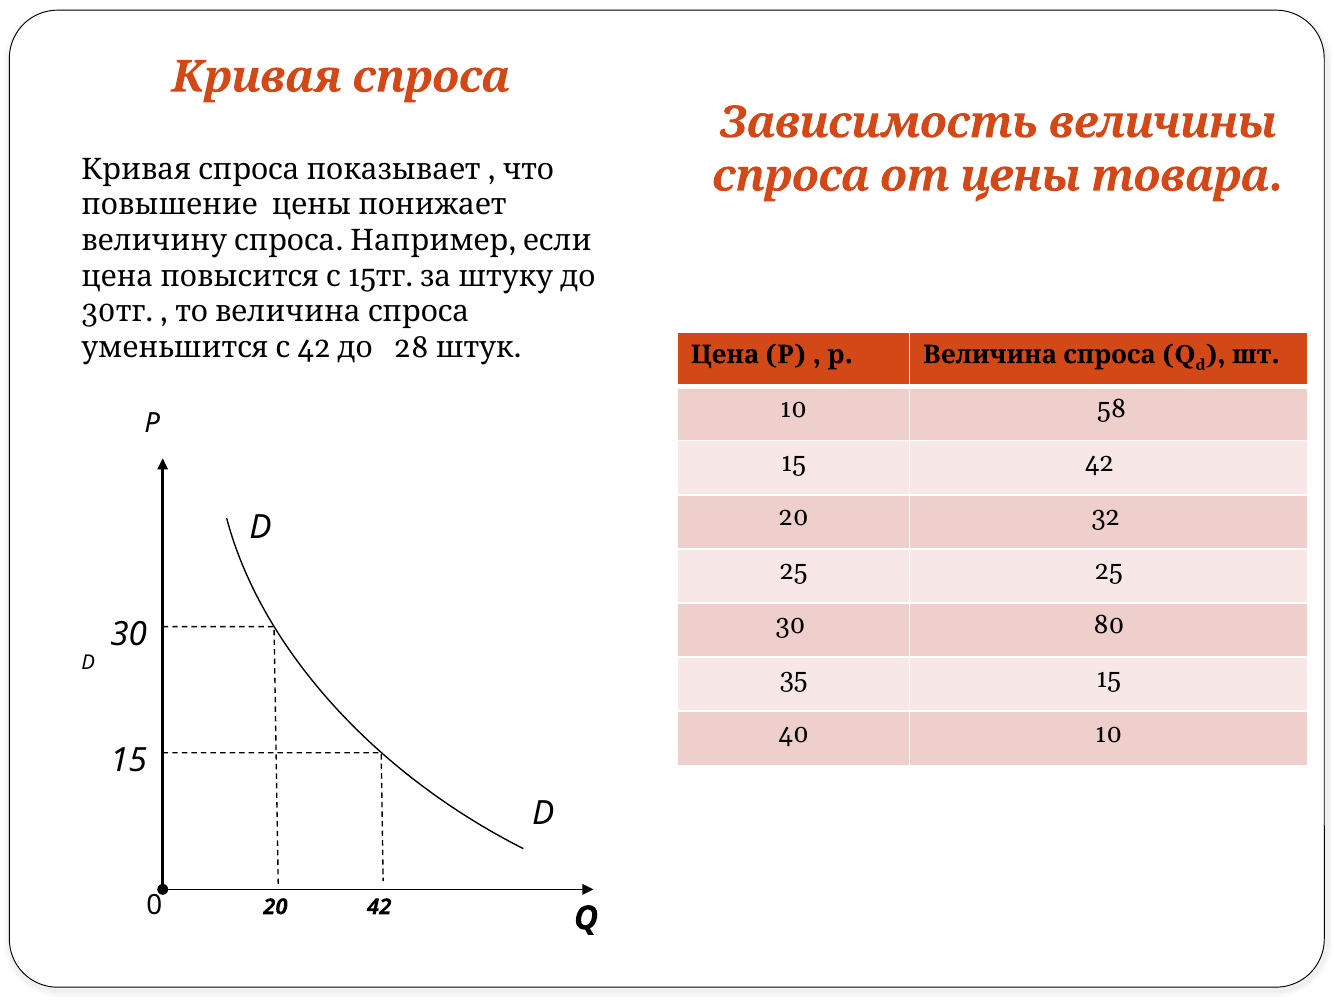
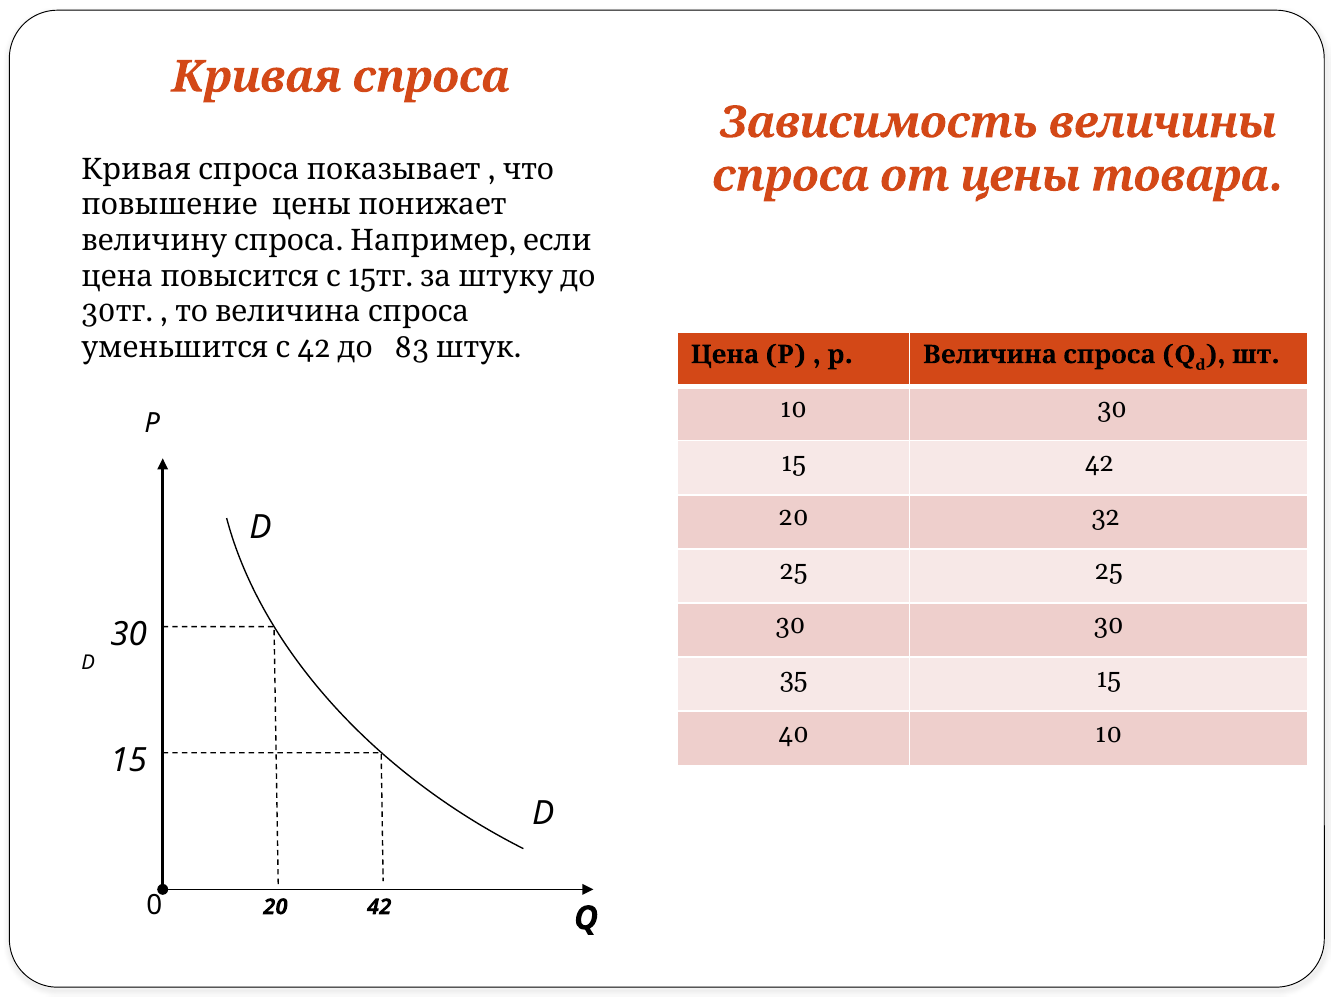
28: 28 -> 83
10 58: 58 -> 30
30 80: 80 -> 30
